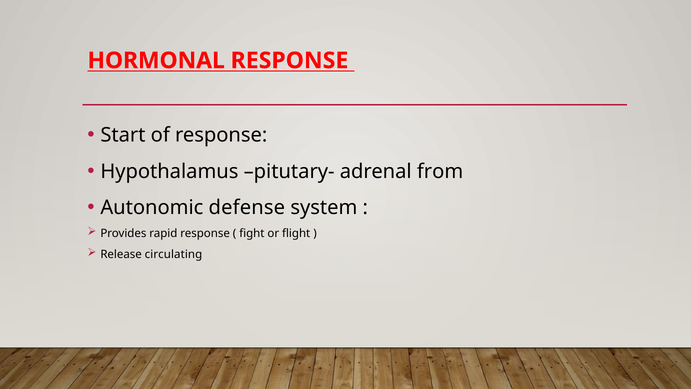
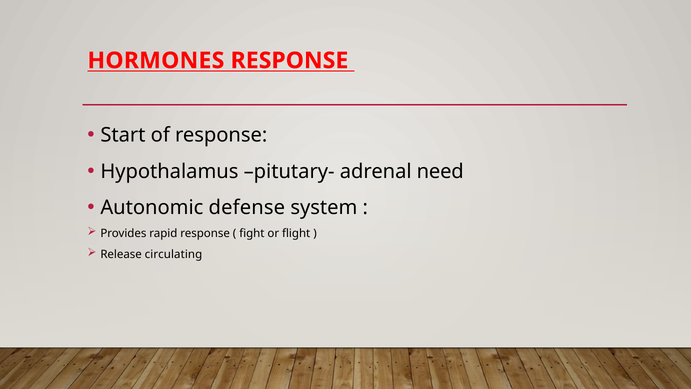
HORMONAL: HORMONAL -> HORMONES
from: from -> need
